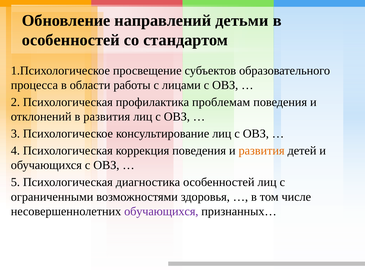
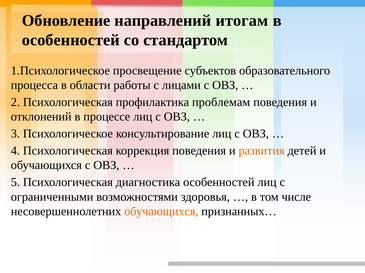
детьми: детьми -> итогам
в развития: развития -> процессе
обучающихся at (161, 212) colour: purple -> orange
